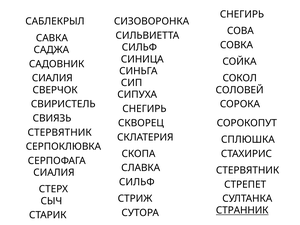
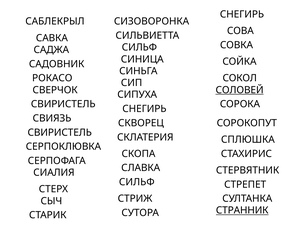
СИАЛИЯ at (52, 78): СИАЛИЯ -> РОКАСО
СОЛОВЕЙ underline: none -> present
СТЕРВЯТНИК at (60, 132): СТЕРВЯТНИК -> СВИРИСТЕЛЬ
